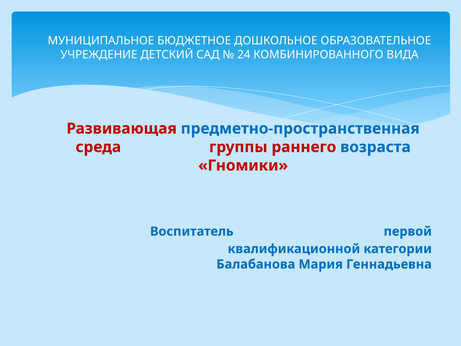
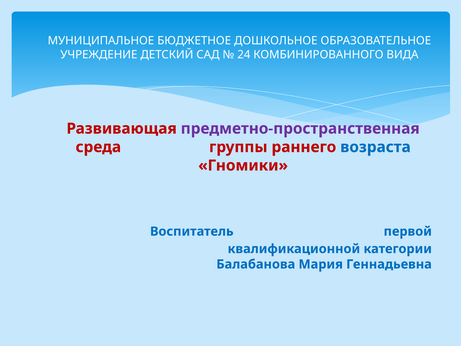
предметно-пространственная colour: blue -> purple
